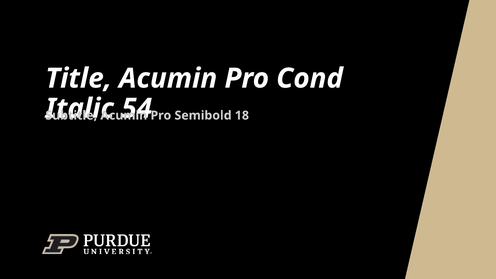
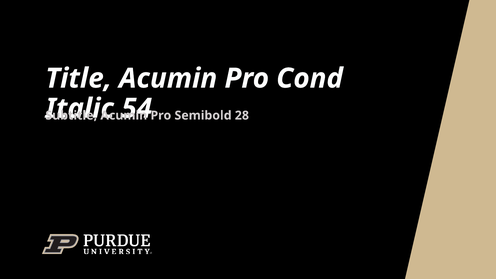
18: 18 -> 28
